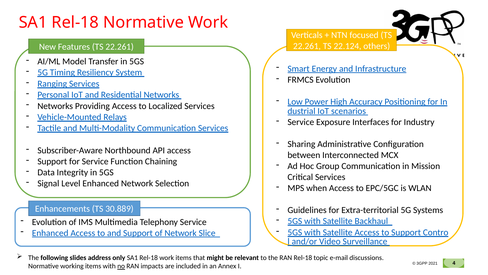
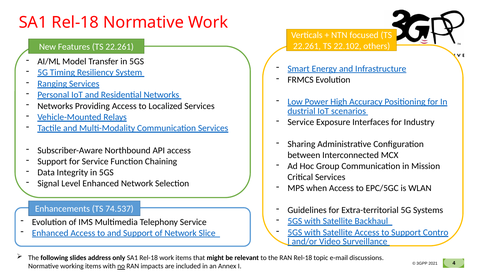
22.124: 22.124 -> 22.102
30.889: 30.889 -> 74.537
